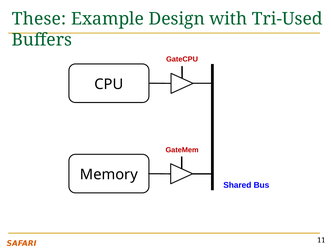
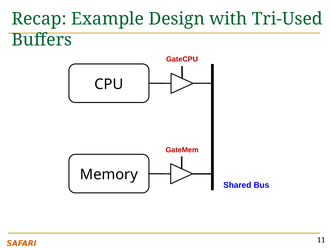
These: These -> Recap
